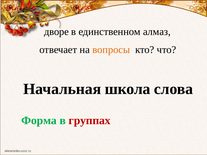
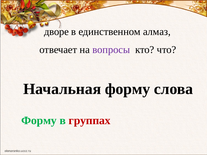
вопросы colour: orange -> purple
Начальная школа: школа -> форму
Форма at (39, 121): Форма -> Форму
